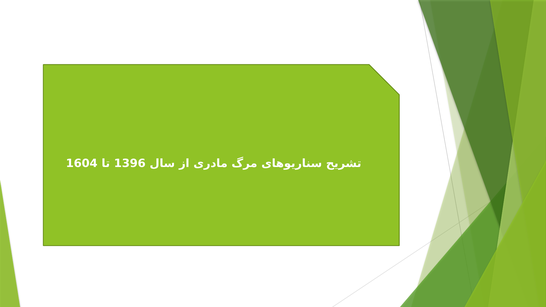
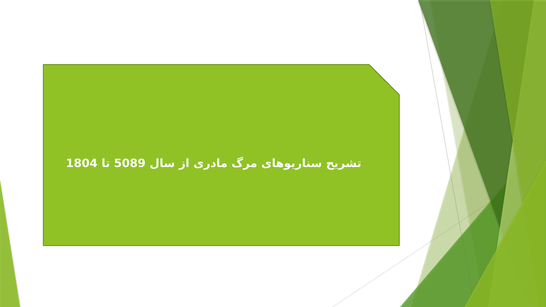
1604: 1604 -> 1804
1396: 1396 -> 5089
